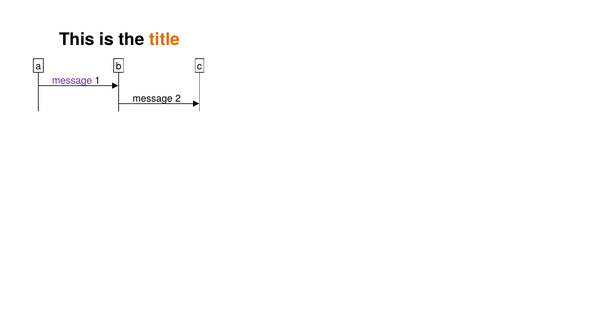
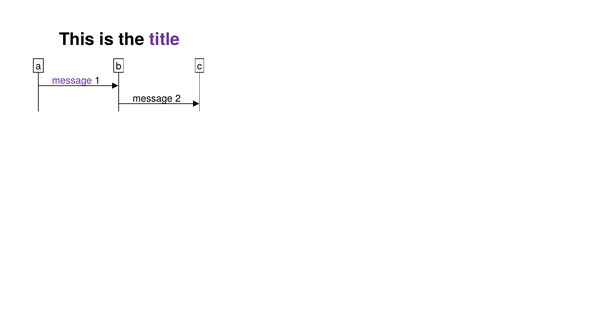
title colour: orange -> purple
